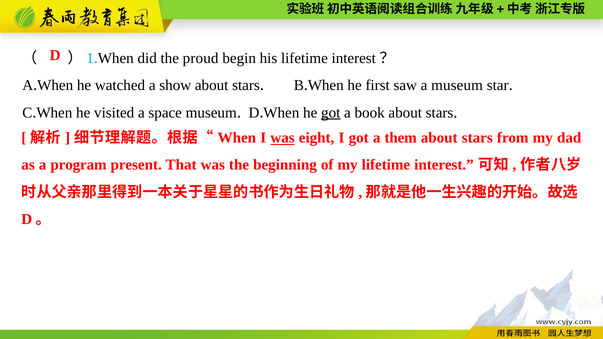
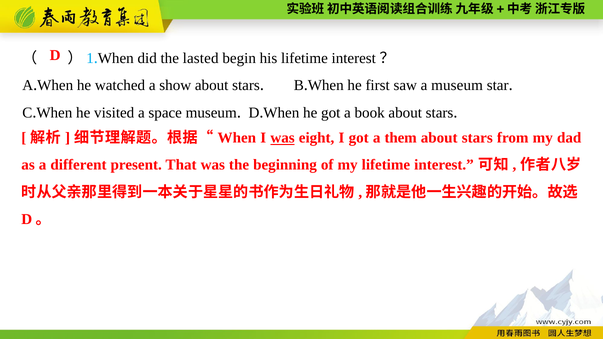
proud: proud -> lasted
got at (331, 113) underline: present -> none
program: program -> different
